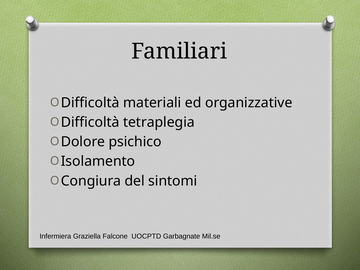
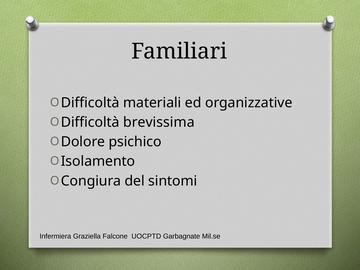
tetraplegia: tetraplegia -> brevissima
